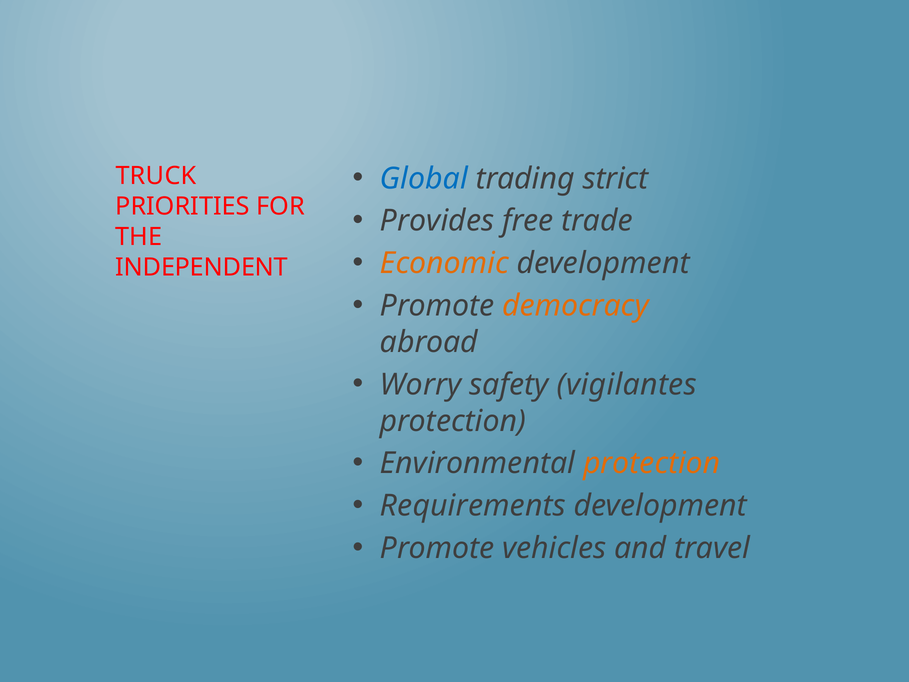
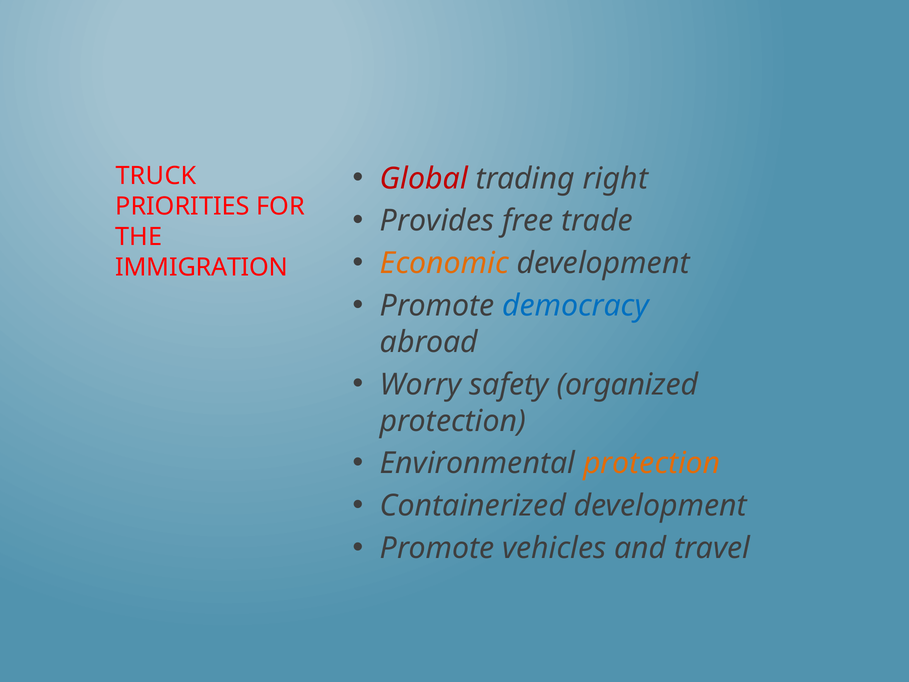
Global colour: blue -> red
strict: strict -> right
INDEPENDENT: INDEPENDENT -> IMMIGRATION
democracy colour: orange -> blue
vigilantes: vigilantes -> organized
Requirements: Requirements -> Containerized
